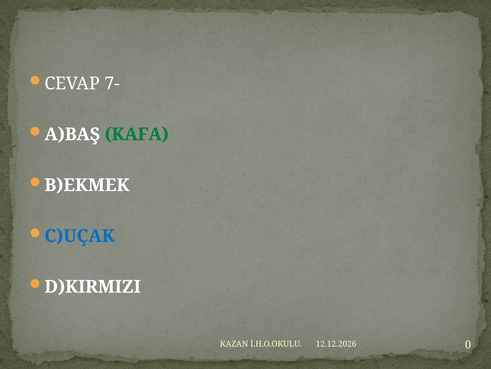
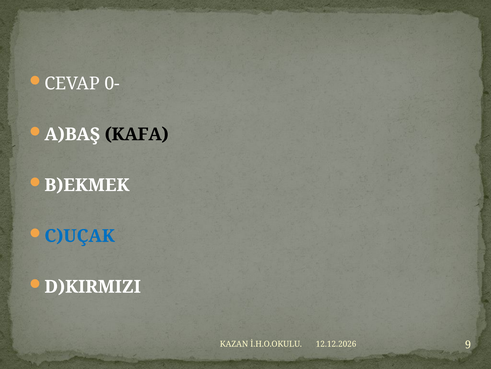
7-: 7- -> 0-
KAFA colour: green -> black
0: 0 -> 9
